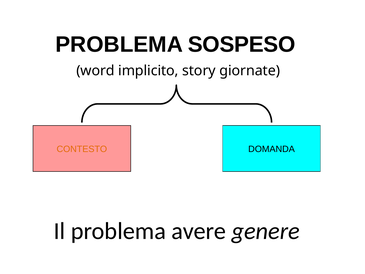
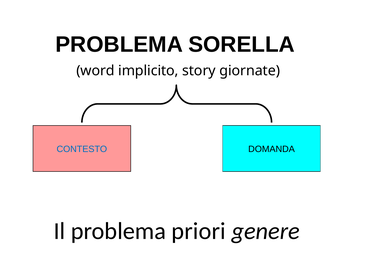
SOSPESO: SOSPESO -> SORELLA
CONTESTO colour: orange -> blue
avere: avere -> priori
